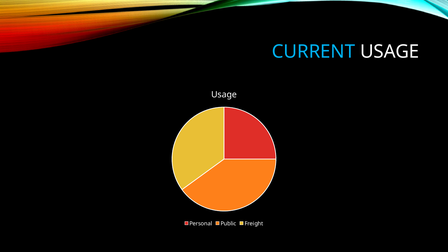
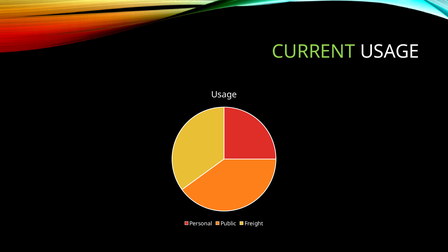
CURRENT colour: light blue -> light green
